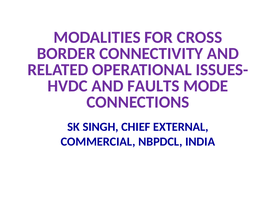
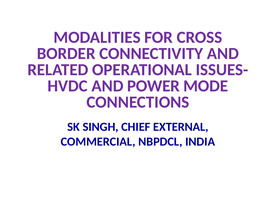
FAULTS: FAULTS -> POWER
